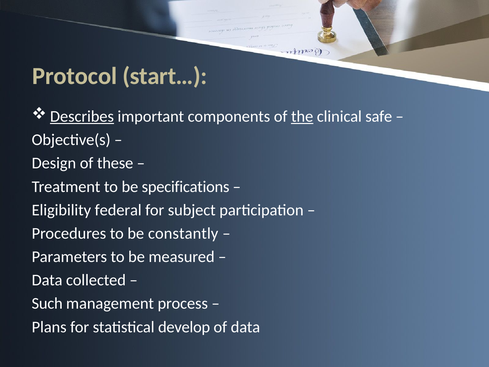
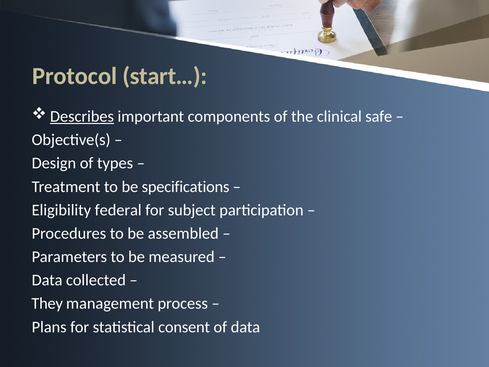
the underline: present -> none
these: these -> types
constantly: constantly -> assembled
Such: Such -> They
develop: develop -> consent
